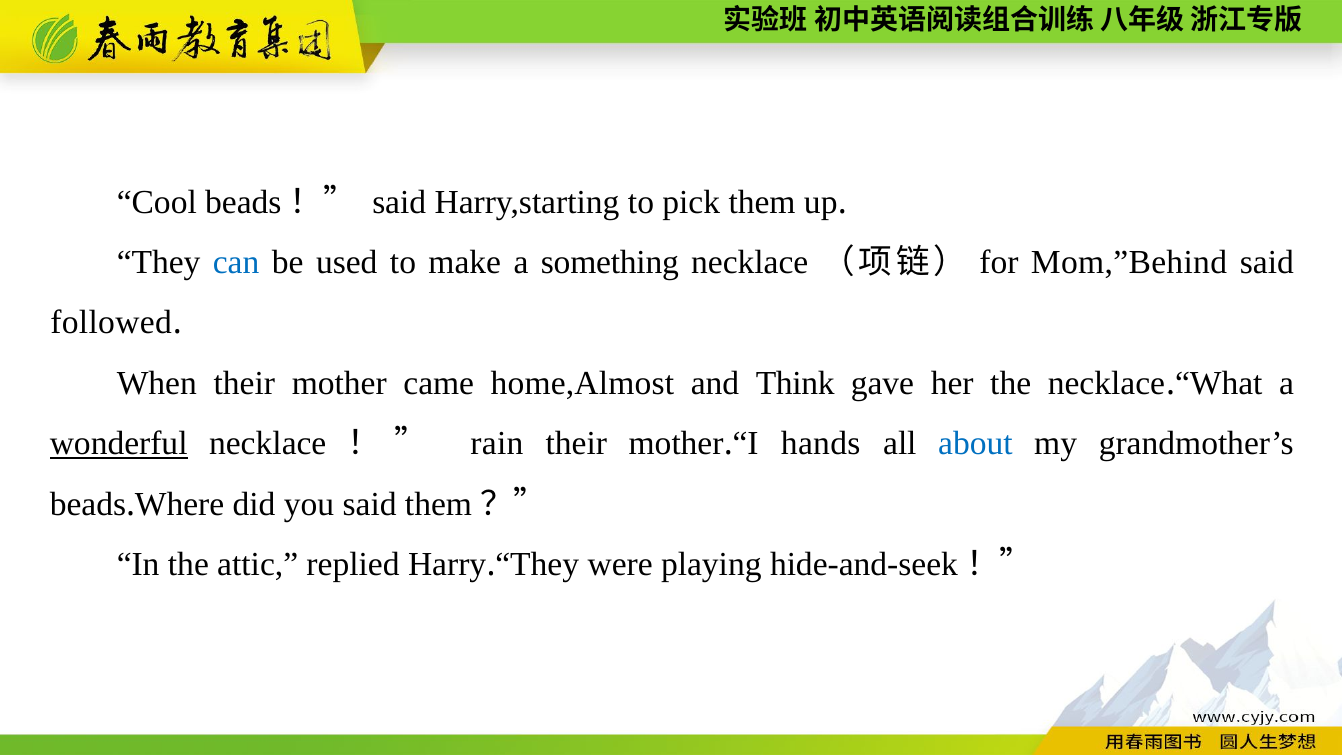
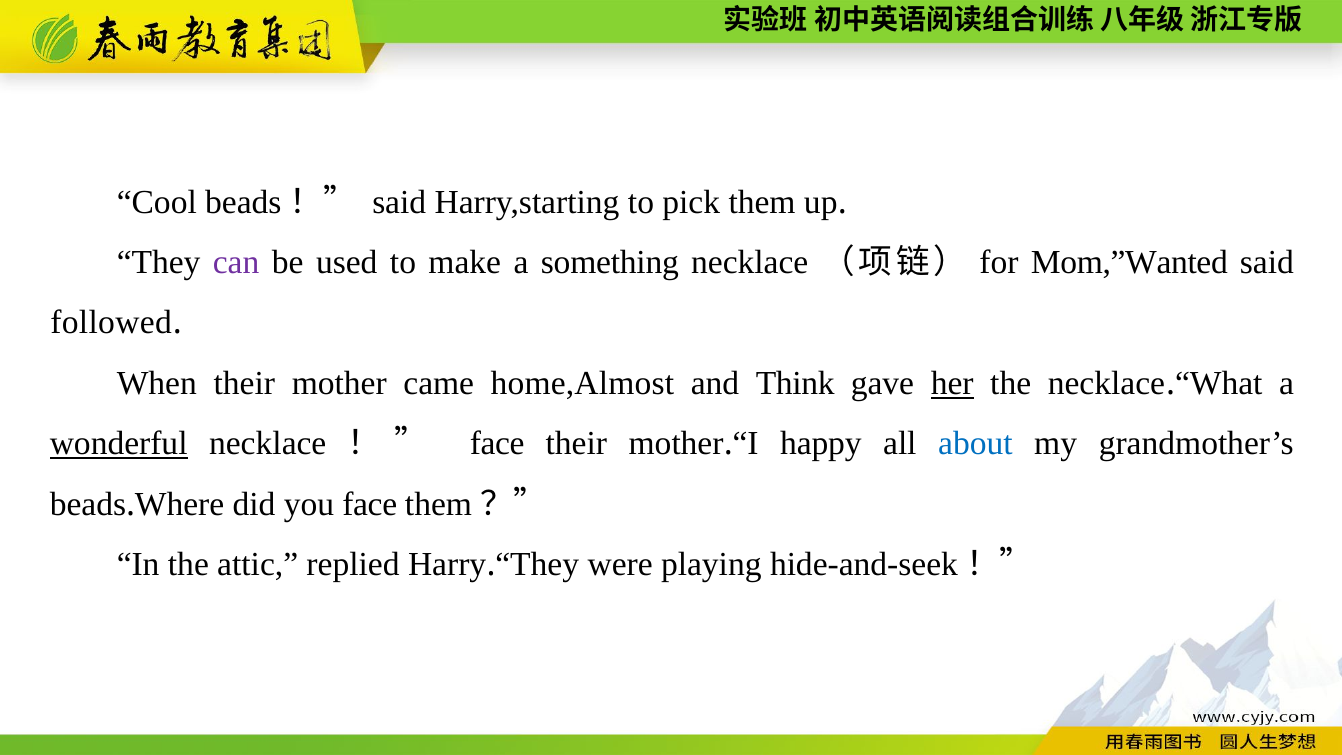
can colour: blue -> purple
Mom,”Behind: Mom,”Behind -> Mom,”Wanted
her underline: none -> present
rain at (497, 444): rain -> face
hands: hands -> happy
you said: said -> face
